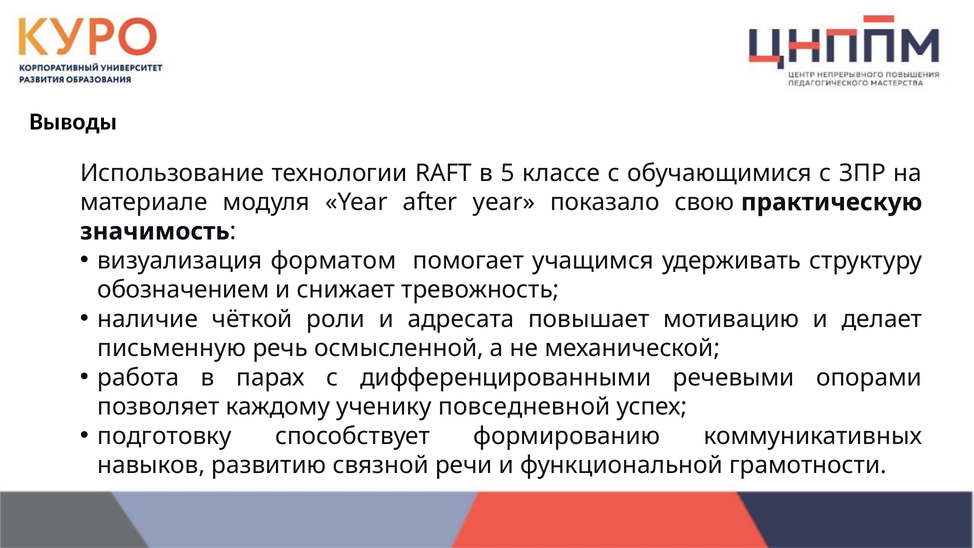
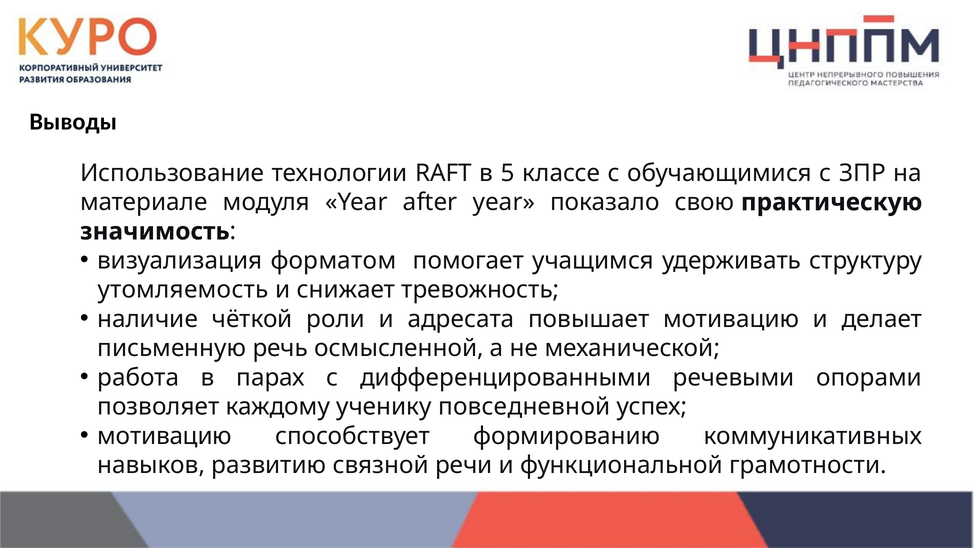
обозначением: обозначением -> утомляемость
подготовку at (164, 436): подготовку -> мотивацию
